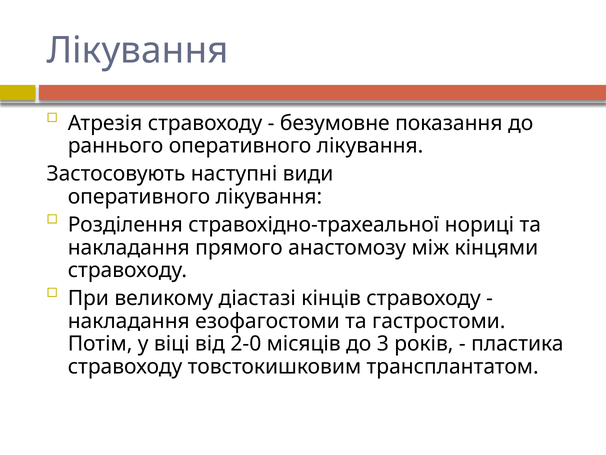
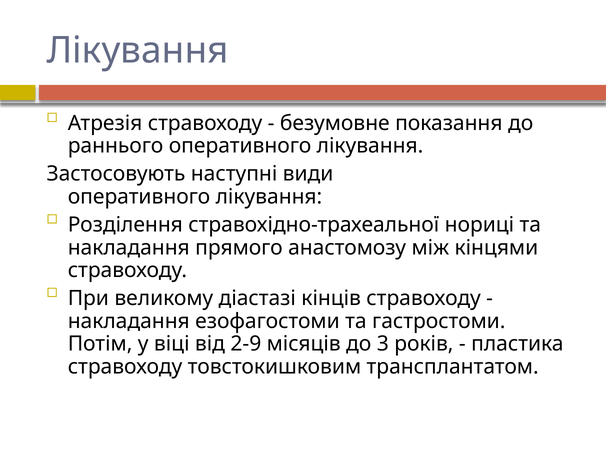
2-0: 2-0 -> 2-9
